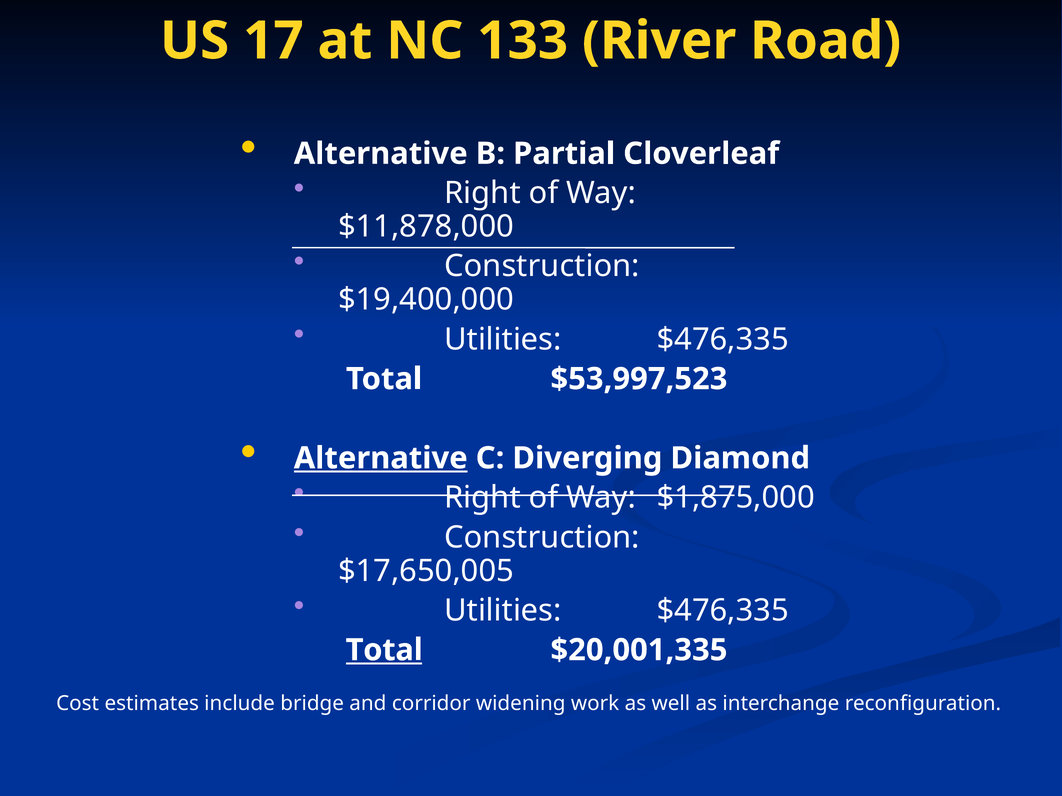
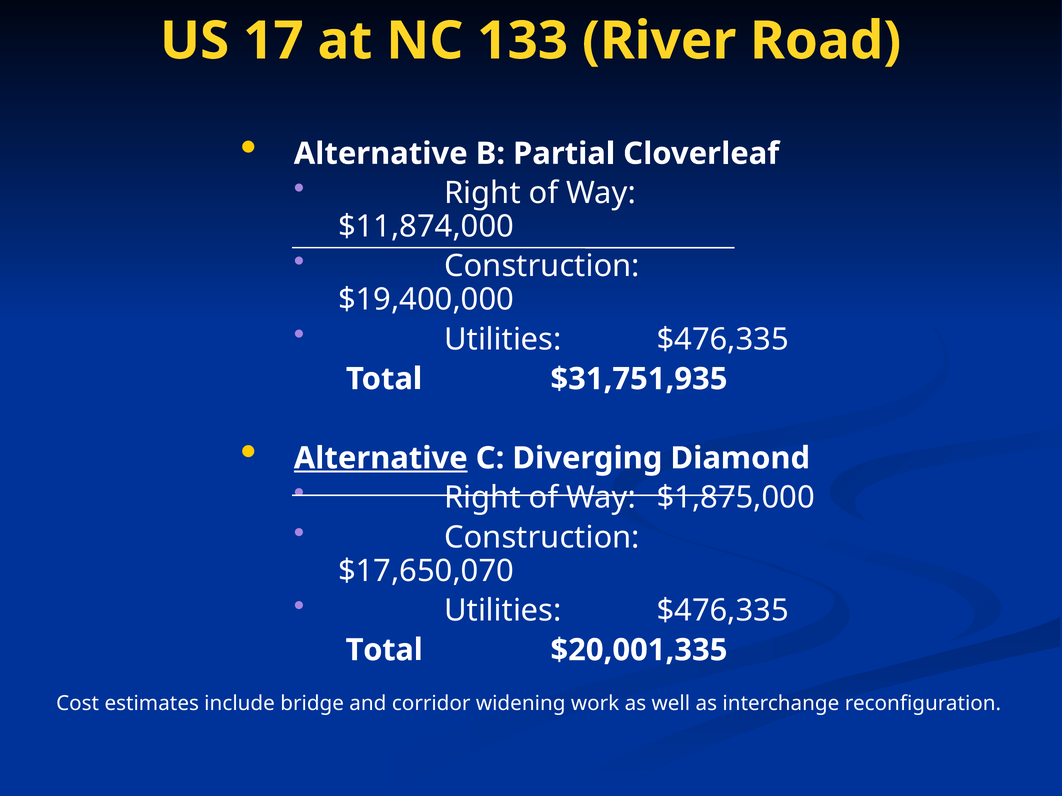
$11,878,000: $11,878,000 -> $11,874,000
$53,997,523: $53,997,523 -> $31,751,935
$17,650,005: $17,650,005 -> $17,650,070
Total at (384, 650) underline: present -> none
